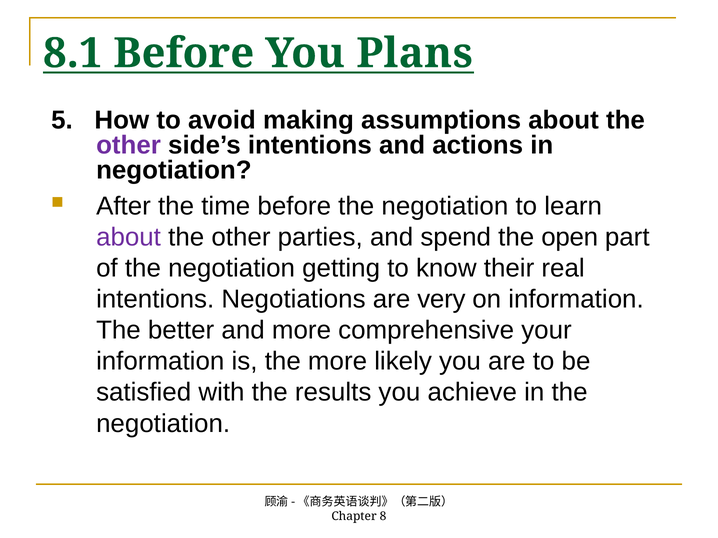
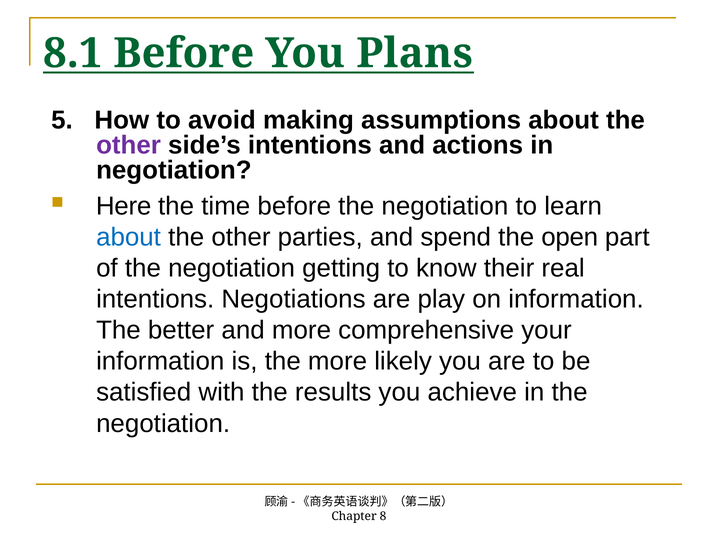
After: After -> Here
about at (129, 237) colour: purple -> blue
very: very -> play
